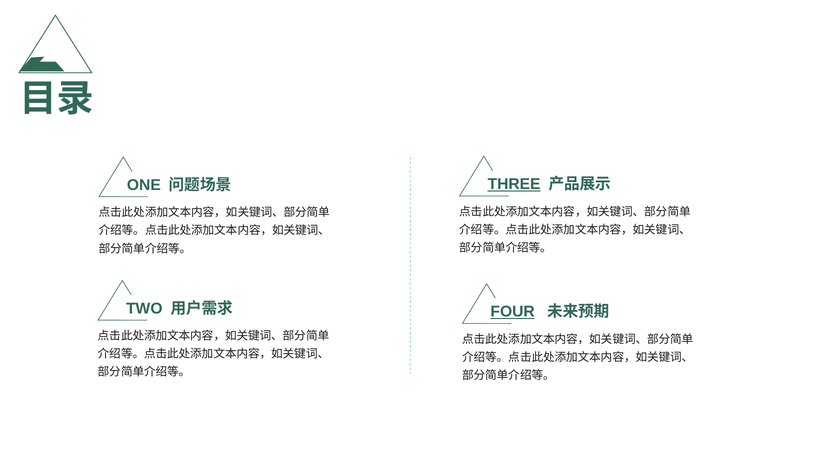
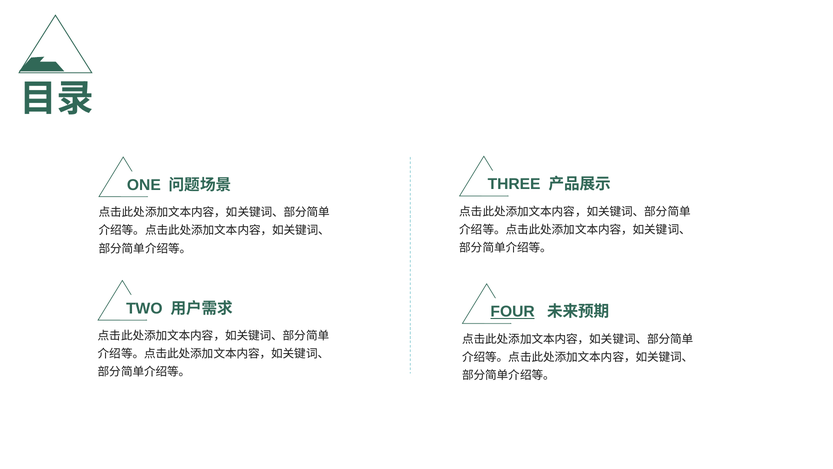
THREE underline: present -> none
